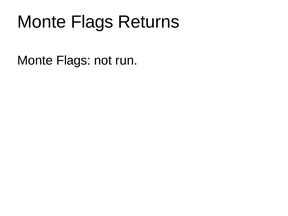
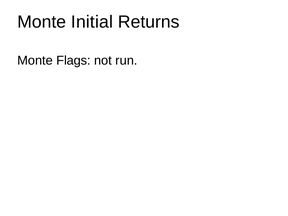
Flags at (92, 22): Flags -> Initial
